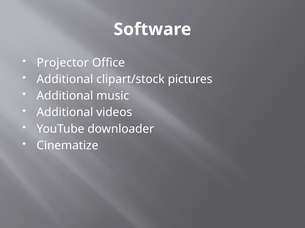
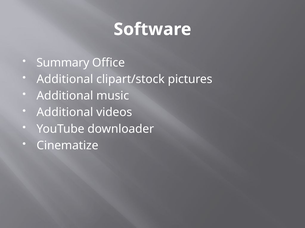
Projector: Projector -> Summary
